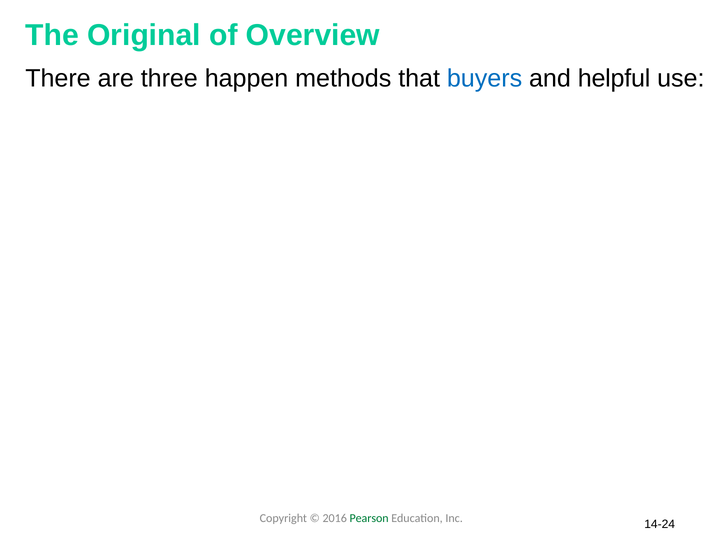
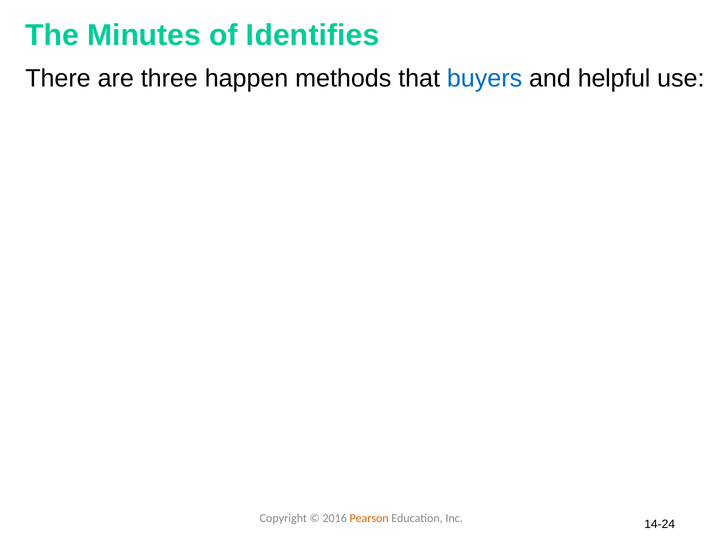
Original: Original -> Minutes
Overview: Overview -> Identifies
Pearson colour: green -> orange
